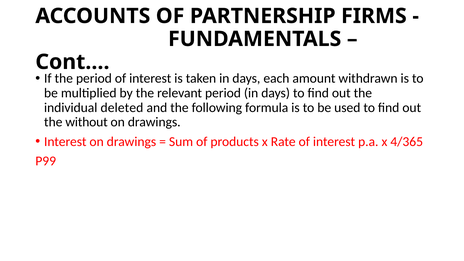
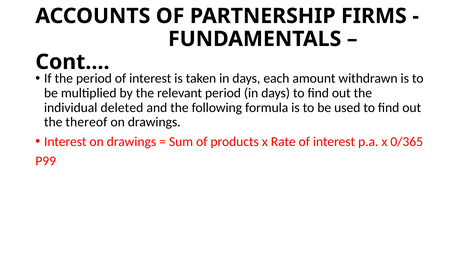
without: without -> thereof
4/365: 4/365 -> 0/365
